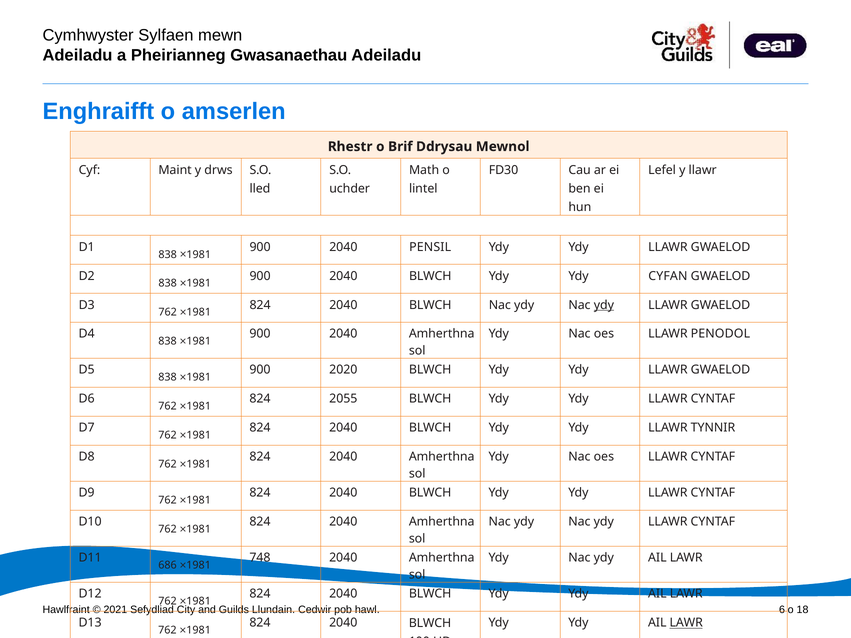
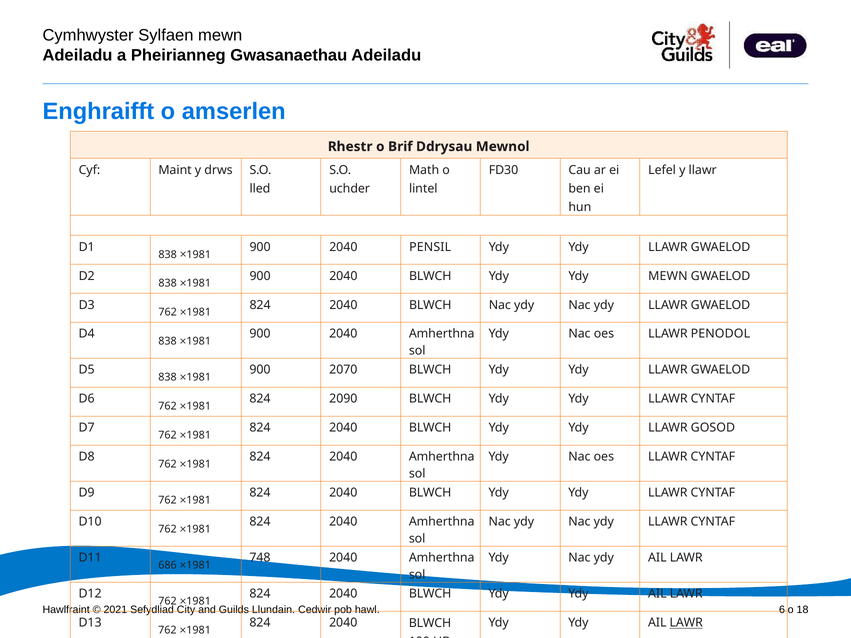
Ydy CYFAN: CYFAN -> MEWN
ydy at (604, 305) underline: present -> none
2020: 2020 -> 2070
2055: 2055 -> 2090
TYNNIR: TYNNIR -> GOSOD
